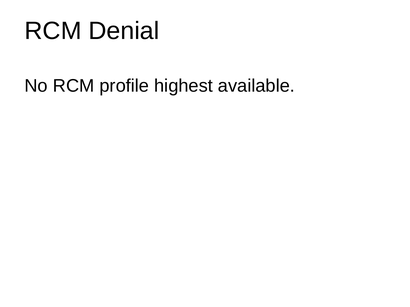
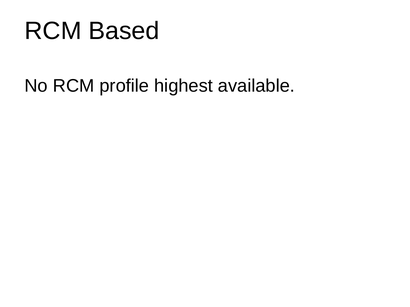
Denial: Denial -> Based
